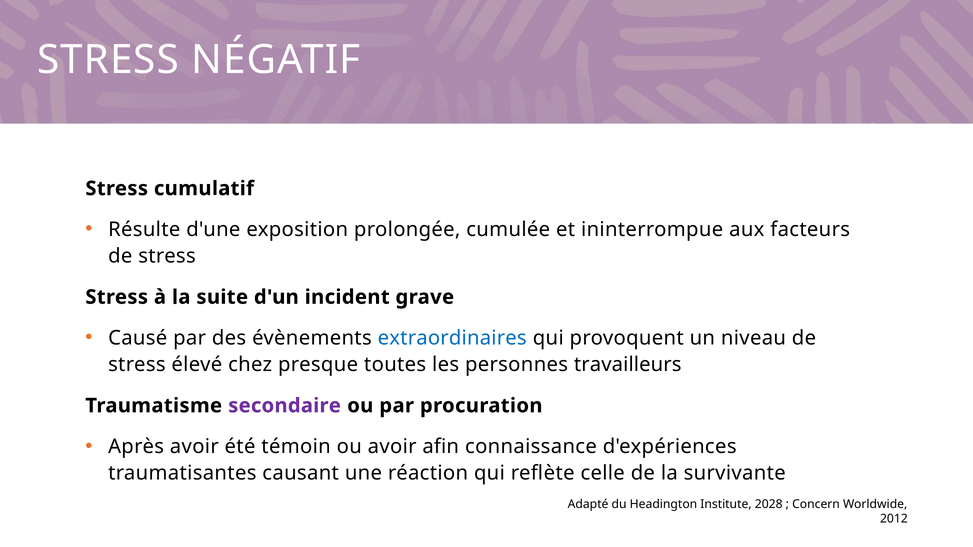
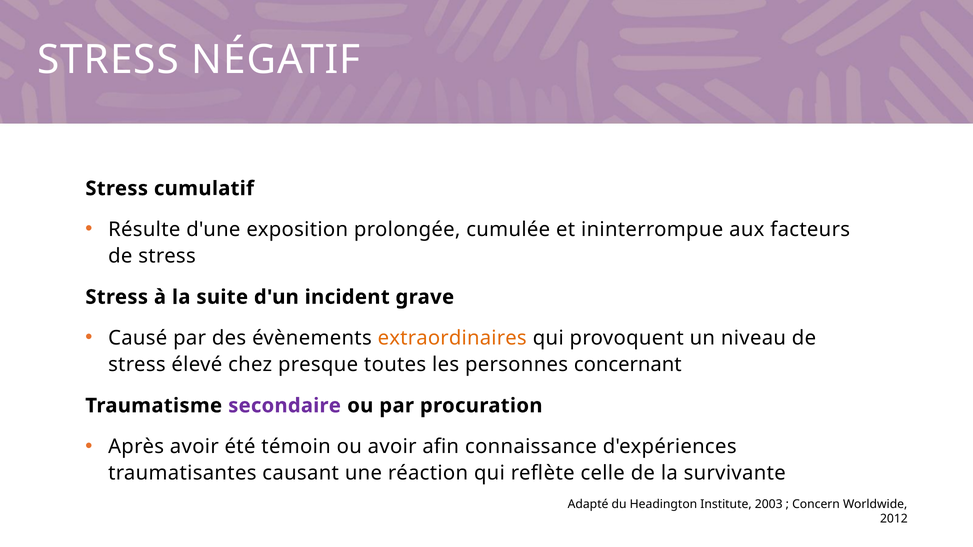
extraordinaires colour: blue -> orange
travailleurs: travailleurs -> concernant
2028: 2028 -> 2003
